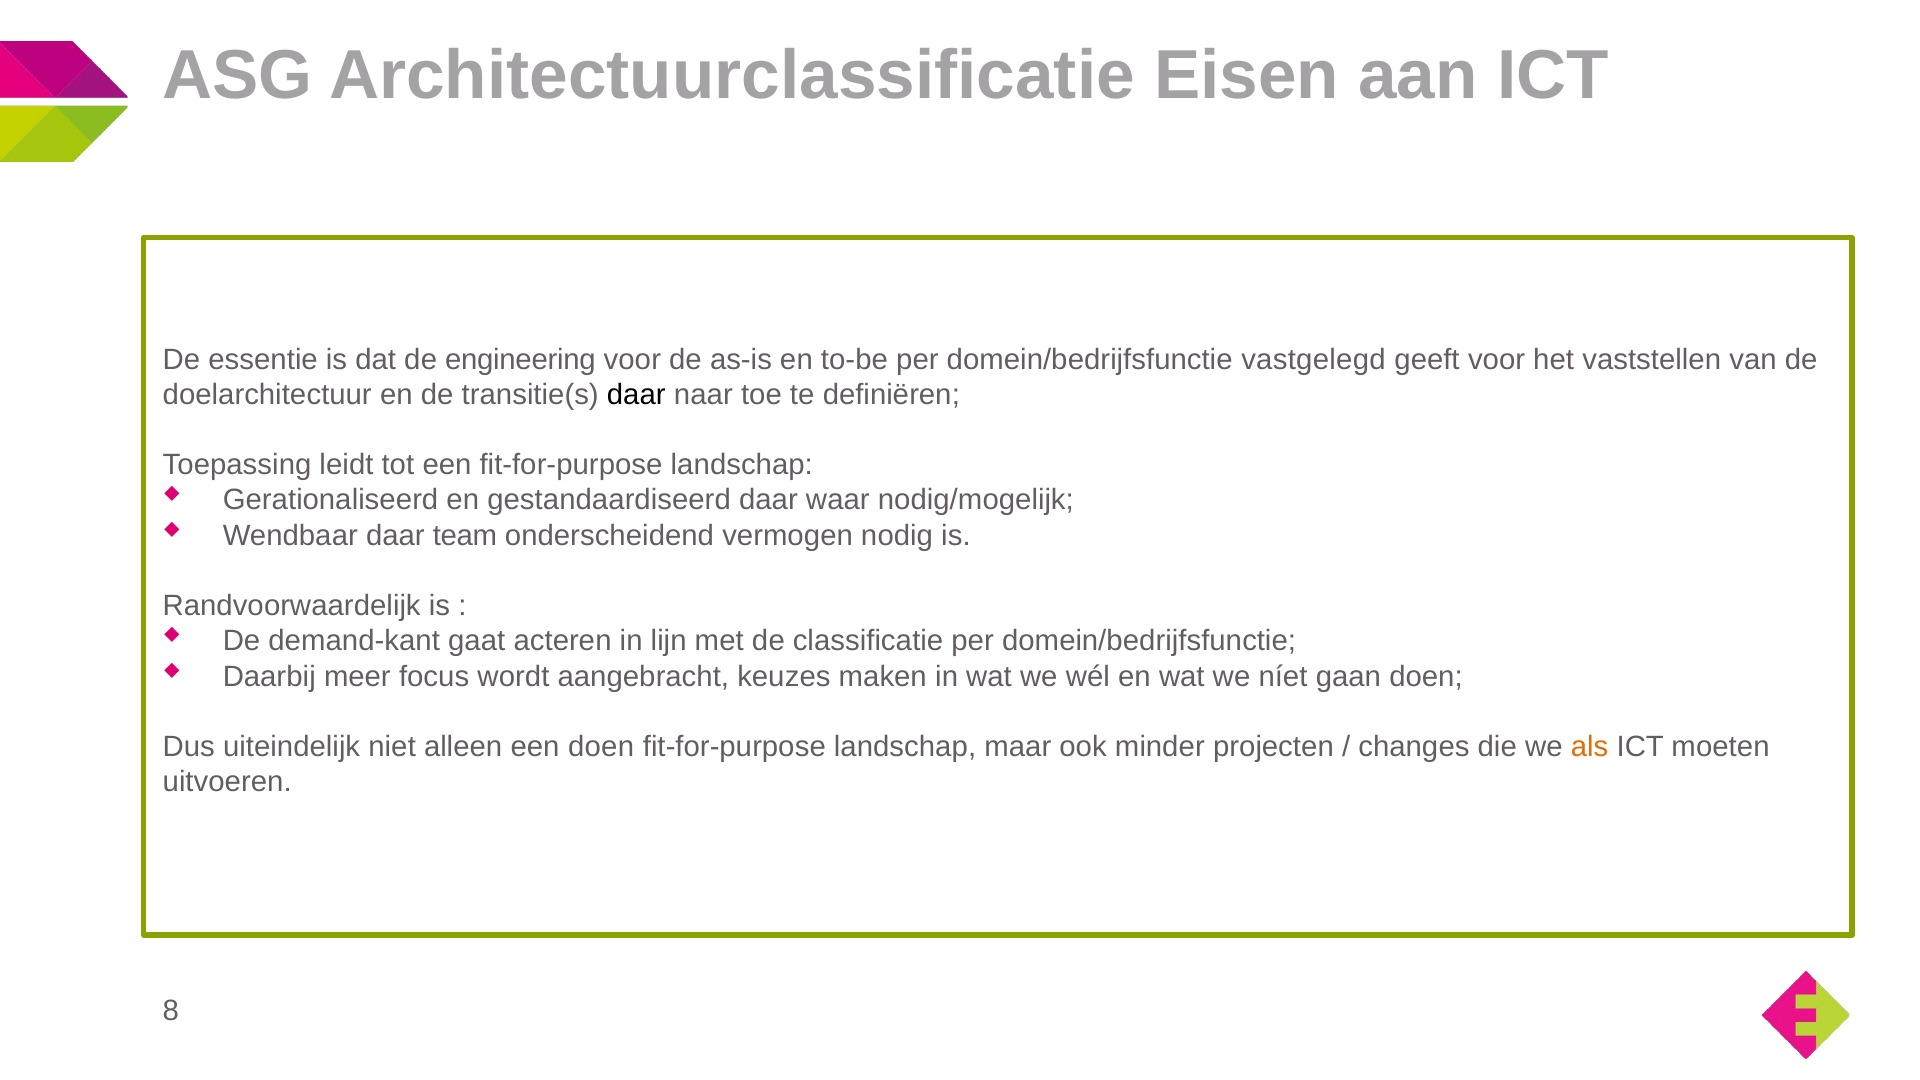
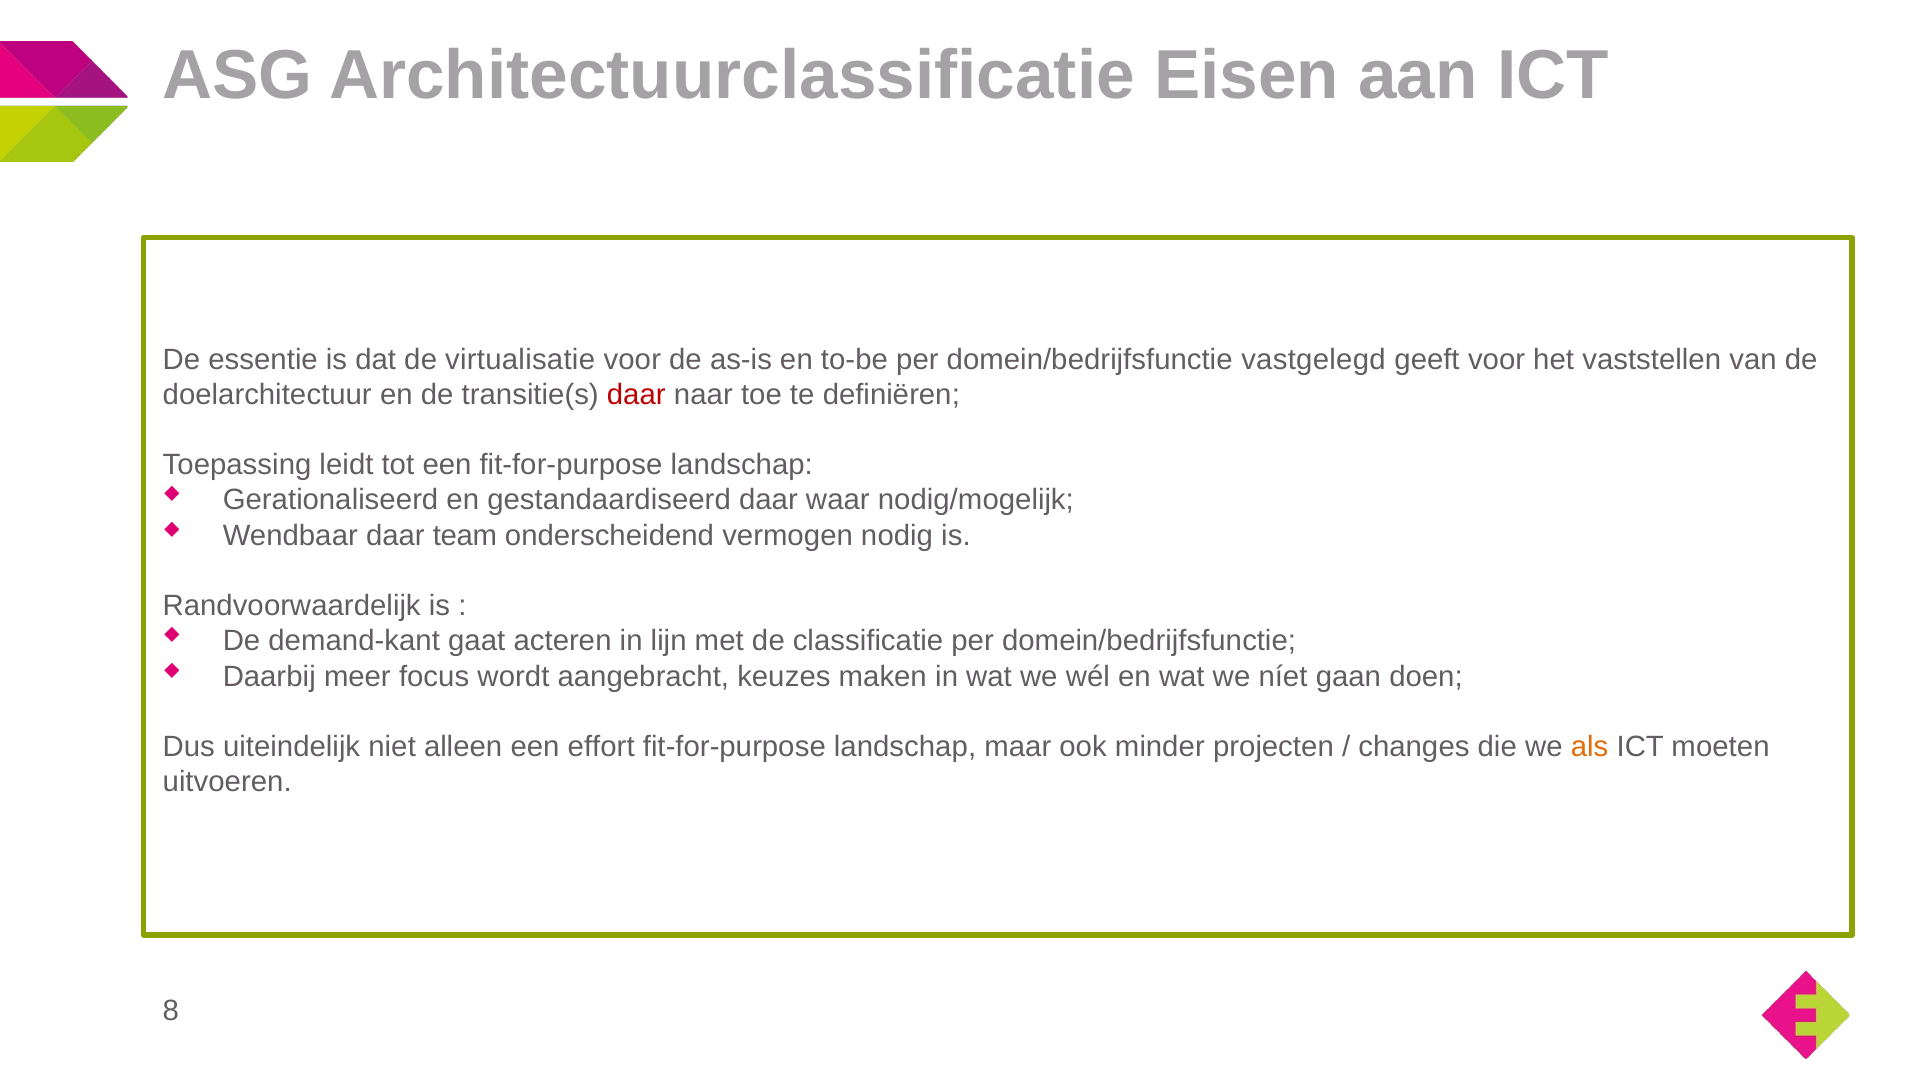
engineering: engineering -> virtualisatie
daar at (636, 395) colour: black -> red
een doen: doen -> effort
